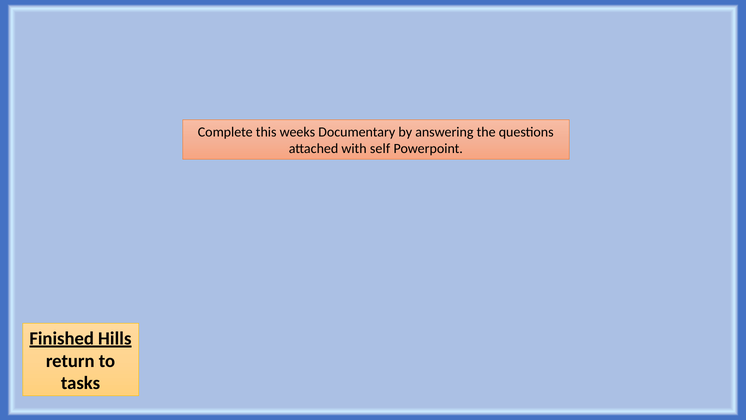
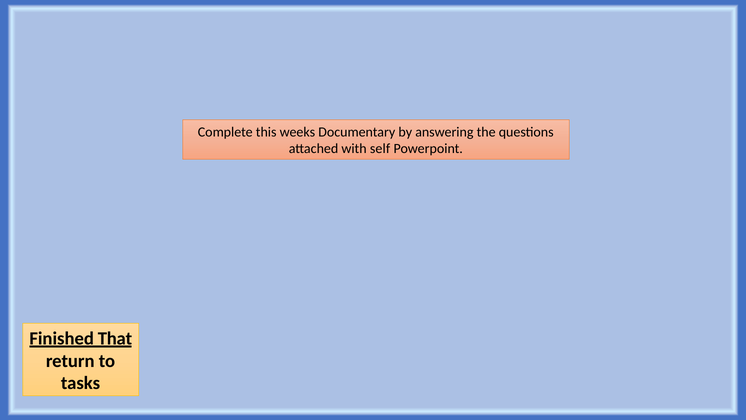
Hills: Hills -> That
